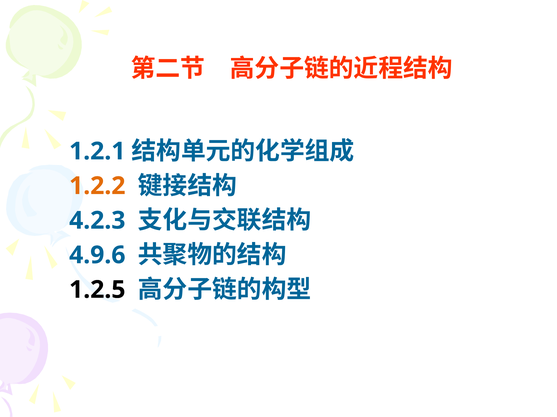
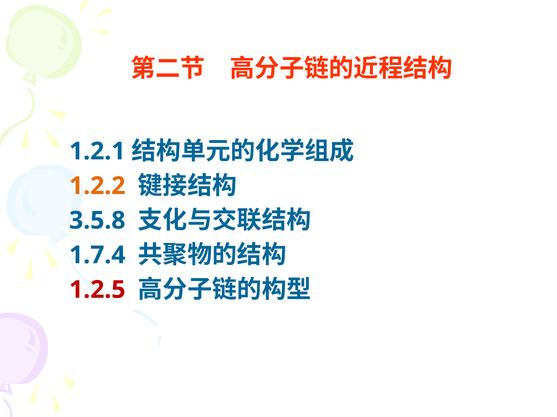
4.2.3: 4.2.3 -> 3.5.8
4.9.6: 4.9.6 -> 1.7.4
1.2.5 colour: black -> red
